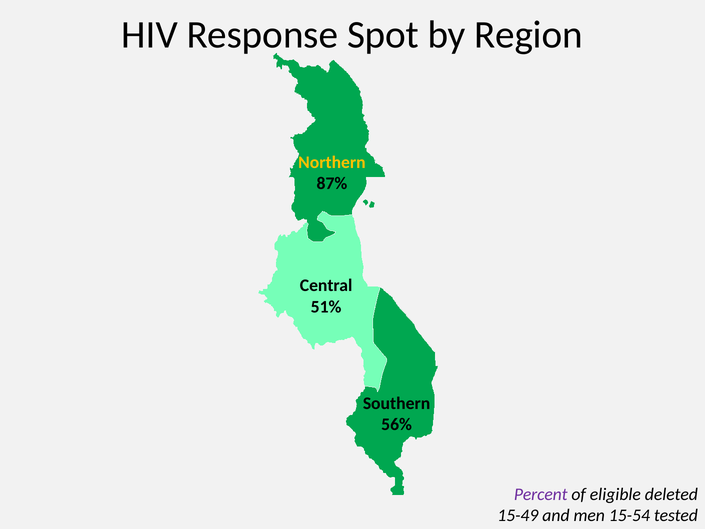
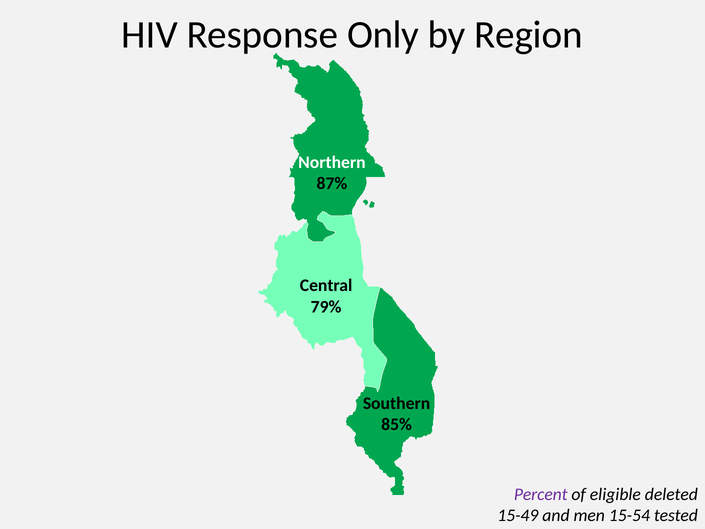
Spot: Spot -> Only
Northern colour: yellow -> white
51%: 51% -> 79%
56%: 56% -> 85%
